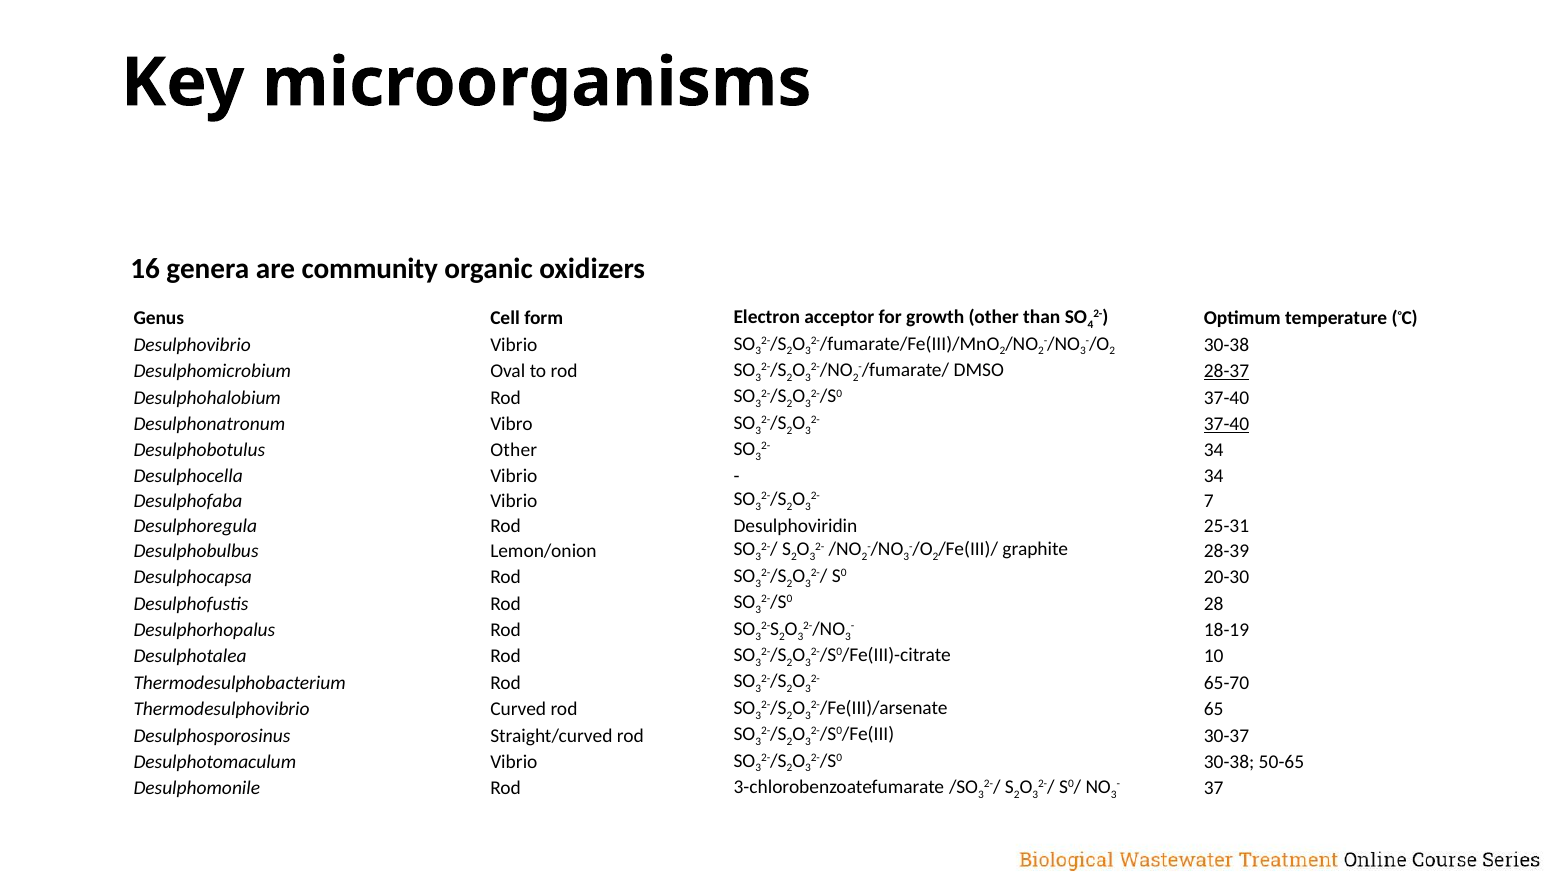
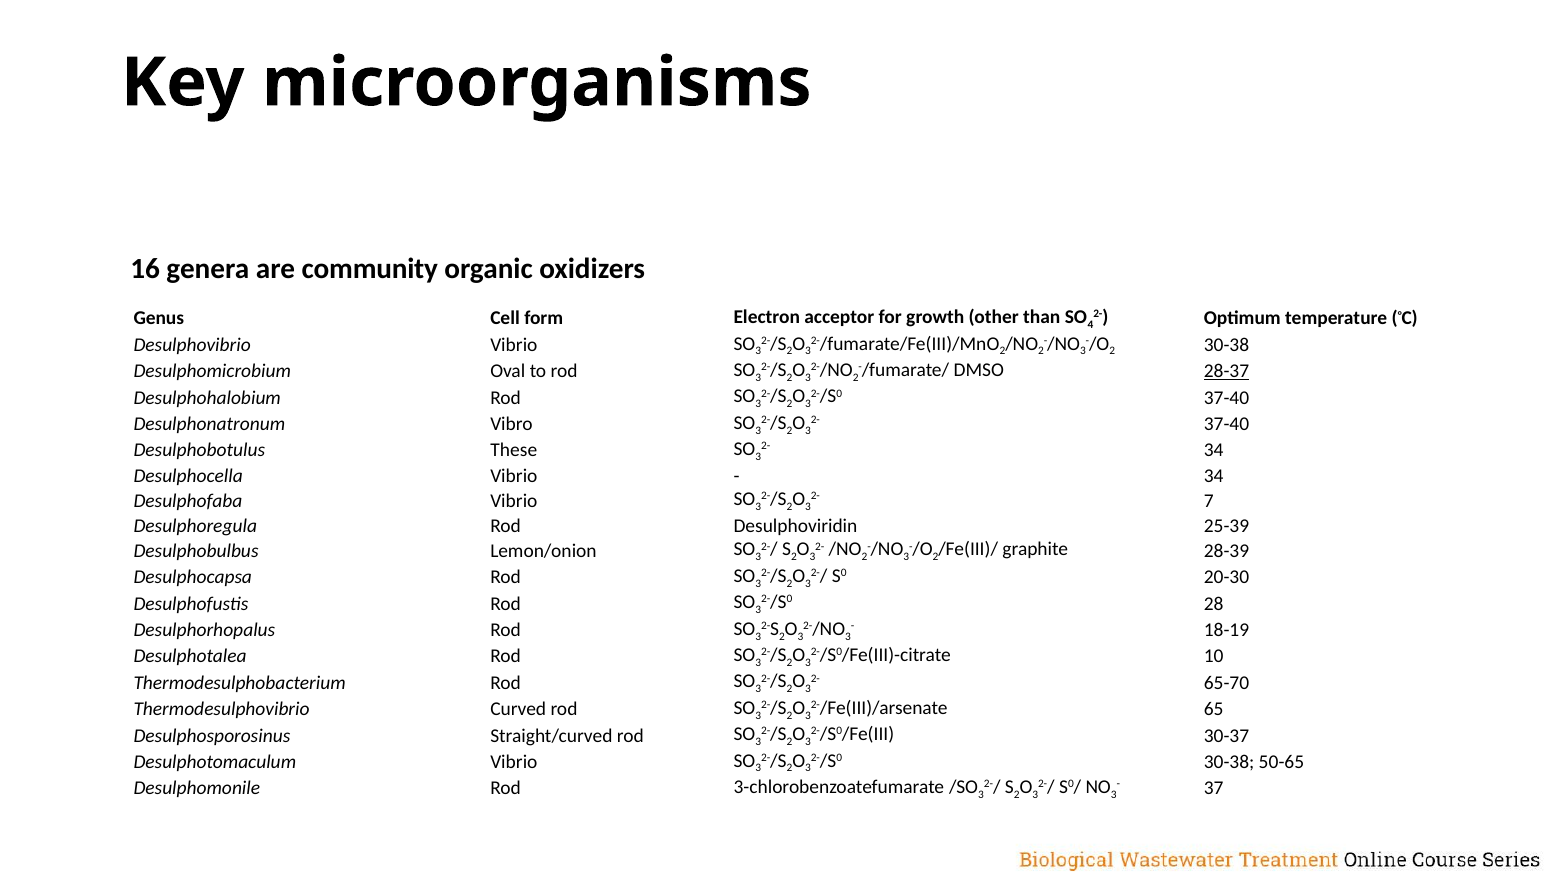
37-40 at (1227, 424) underline: present -> none
Desulphobotulus Other: Other -> These
25-31: 25-31 -> 25-39
